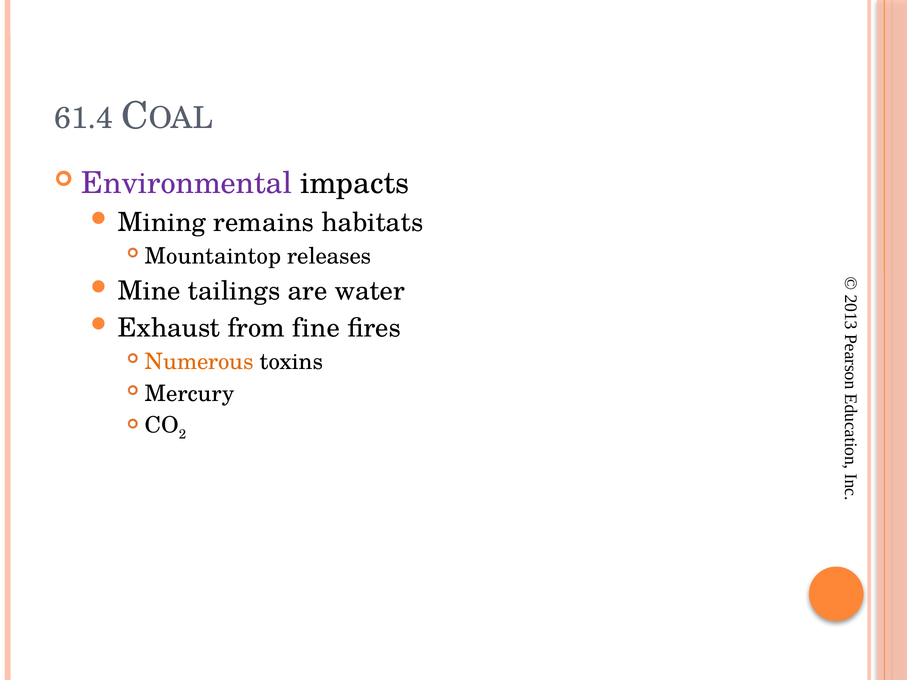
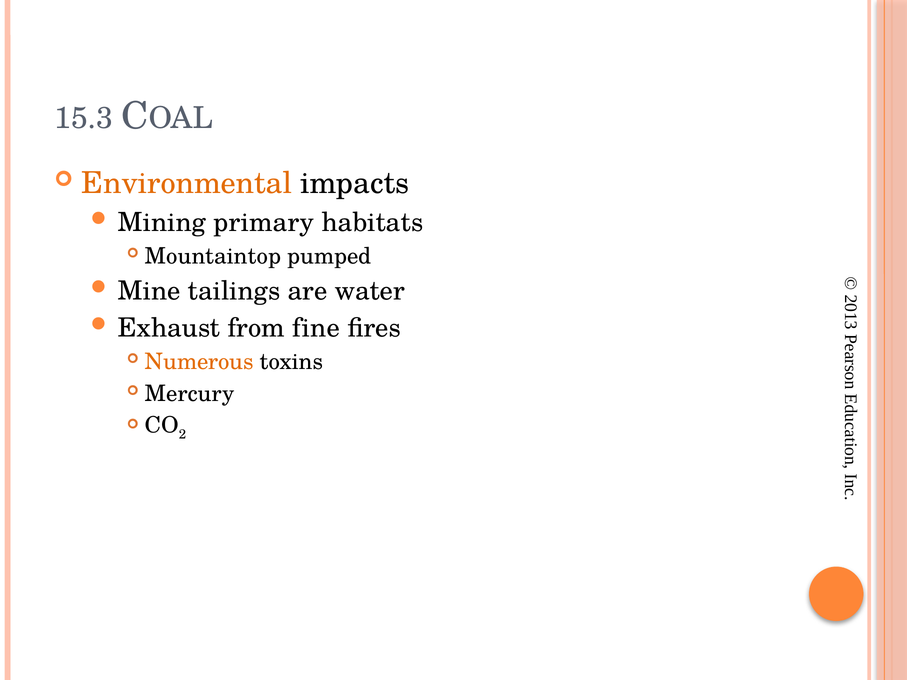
61.4: 61.4 -> 15.3
Environmental colour: purple -> orange
remains: remains -> primary
releases: releases -> pumped
